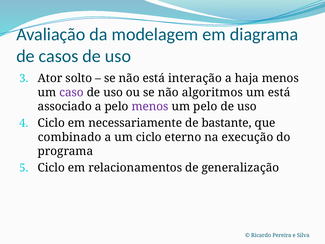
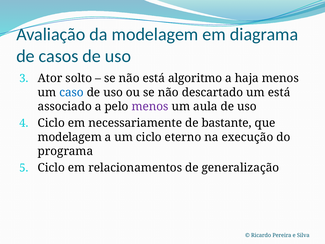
interação: interação -> algoritmo
caso colour: purple -> blue
algoritmos: algoritmos -> descartado
um pelo: pelo -> aula
combinado at (70, 137): combinado -> modelagem
